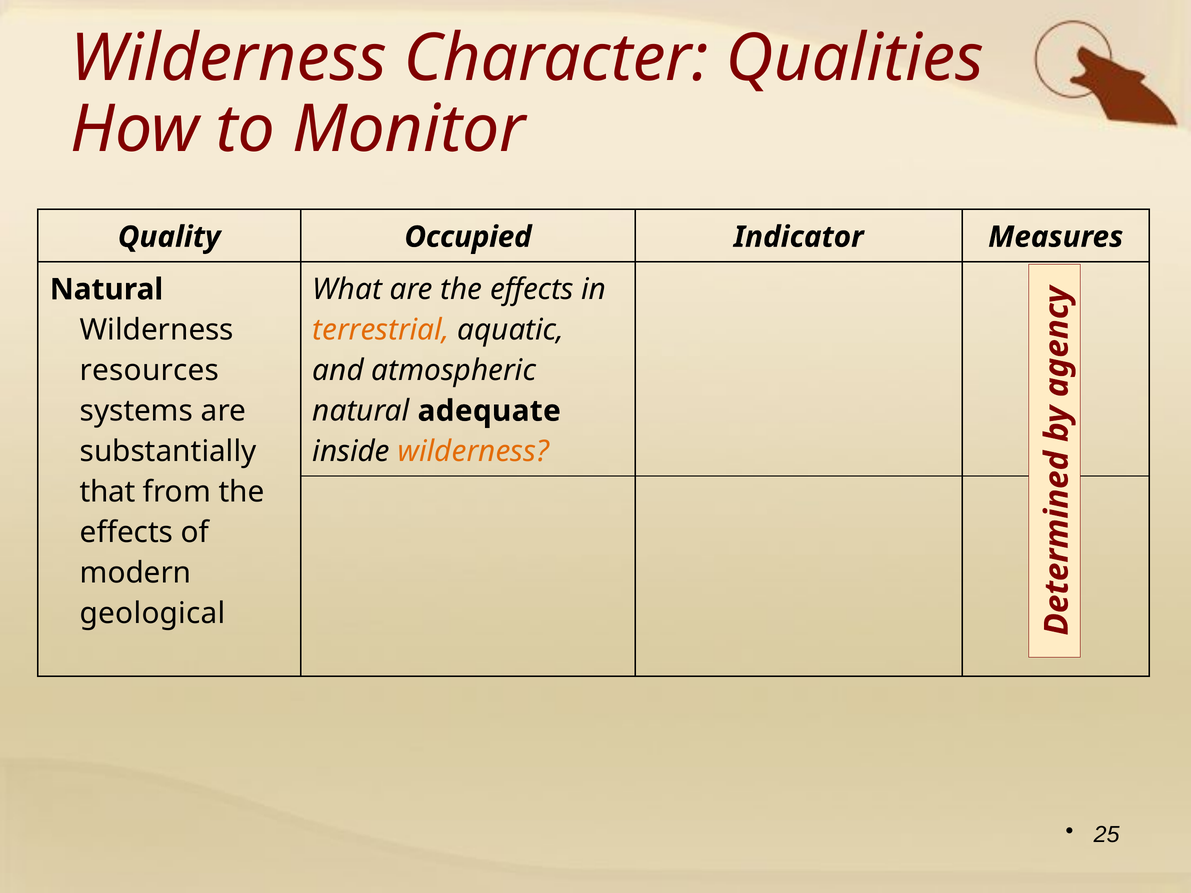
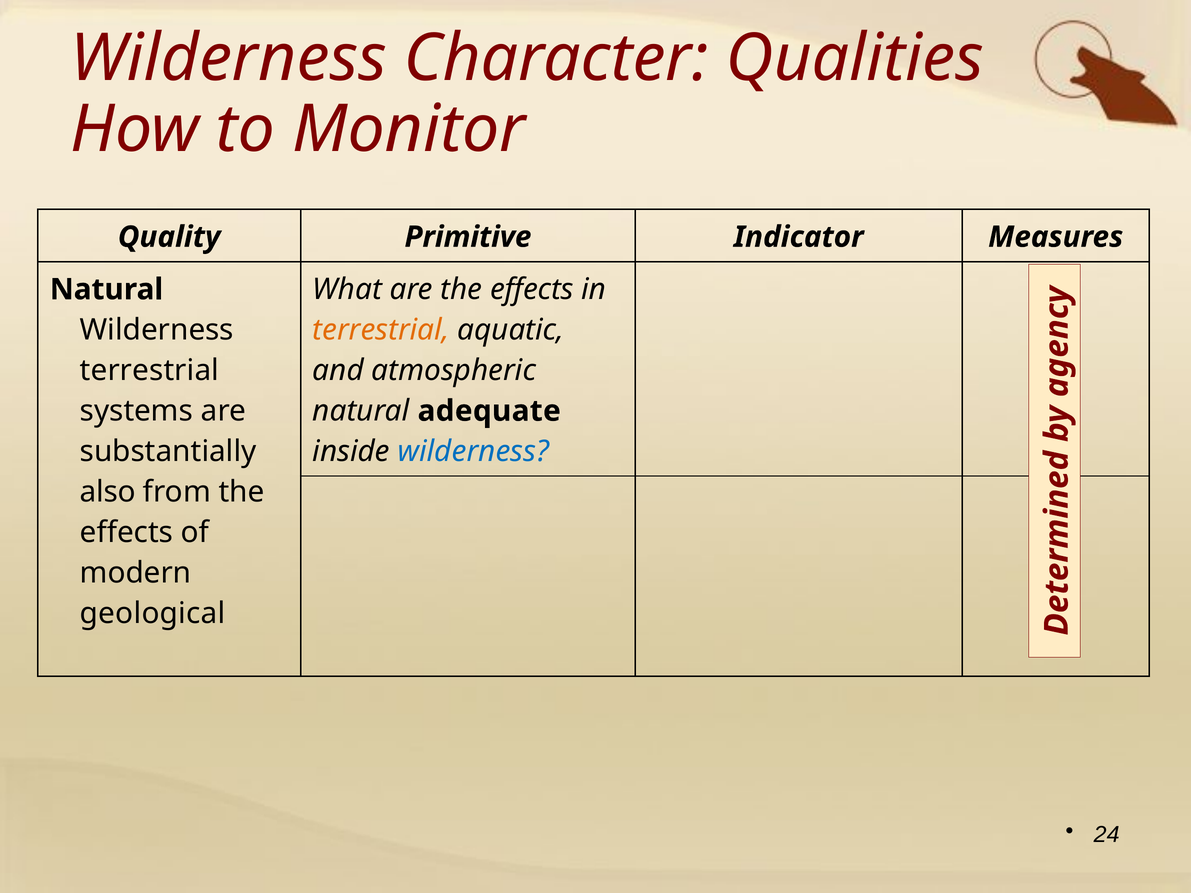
Occupied: Occupied -> Primitive
resources at (149, 371): resources -> terrestrial
wilderness at (473, 452) colour: orange -> blue
that: that -> also
25: 25 -> 24
